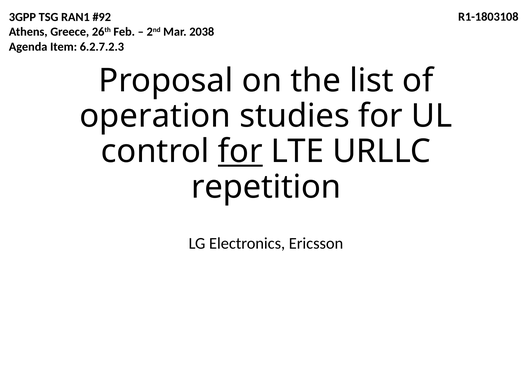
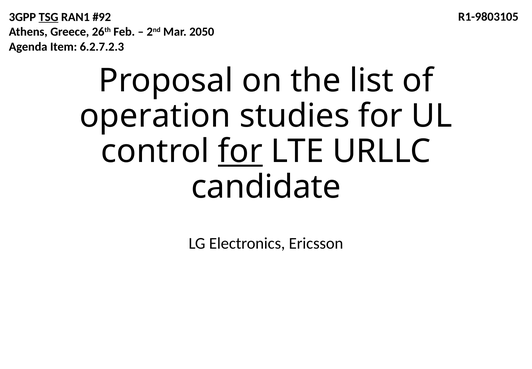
R1-1803108: R1-1803108 -> R1-9803105
TSG underline: none -> present
2038: 2038 -> 2050
repetition: repetition -> candidate
